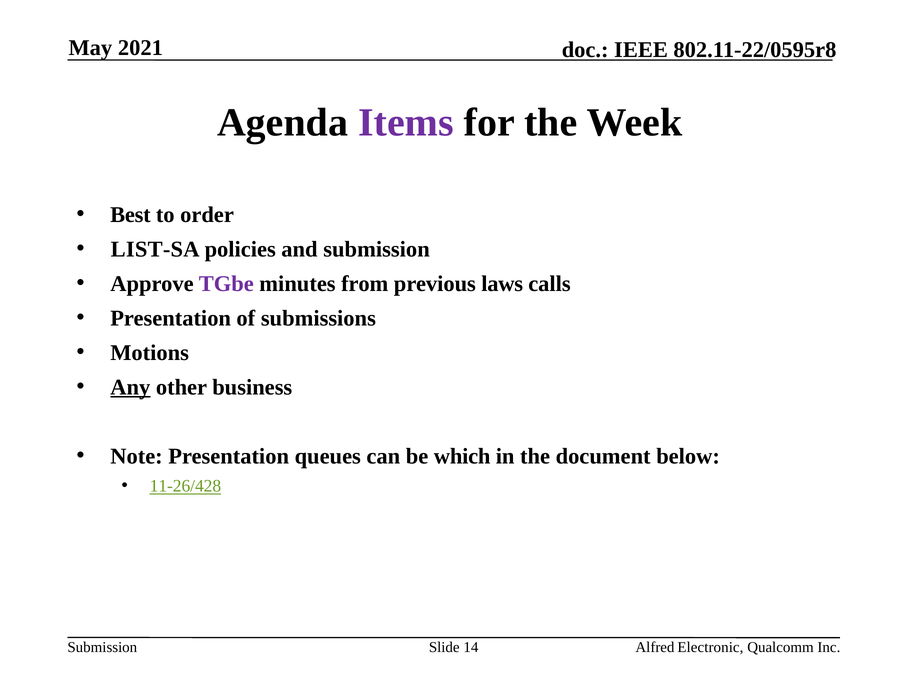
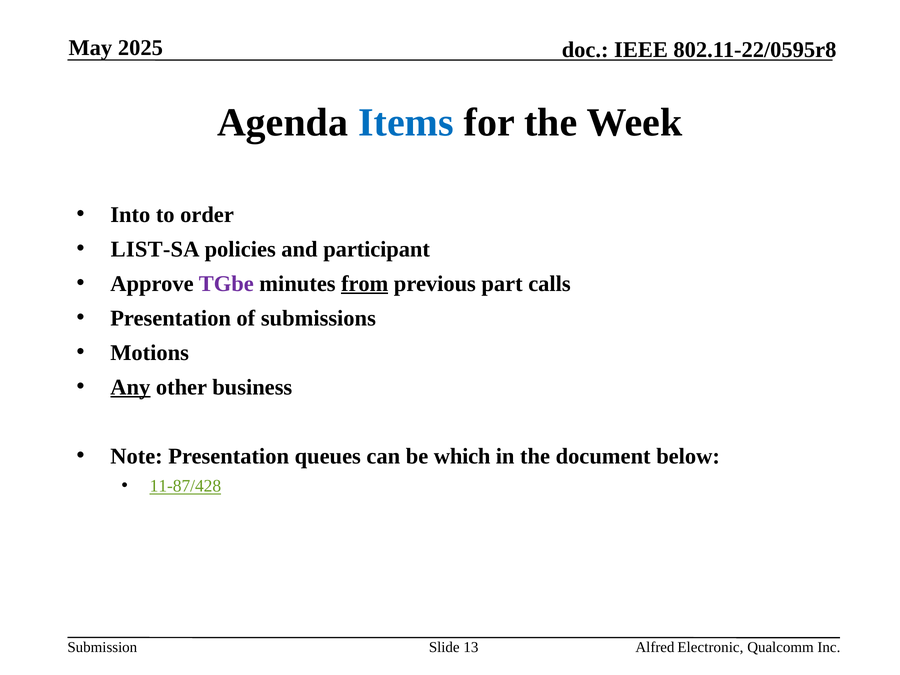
2021: 2021 -> 2025
Items colour: purple -> blue
Best: Best -> Into
and submission: submission -> participant
from underline: none -> present
laws: laws -> part
11-26/428: 11-26/428 -> 11-87/428
14: 14 -> 13
